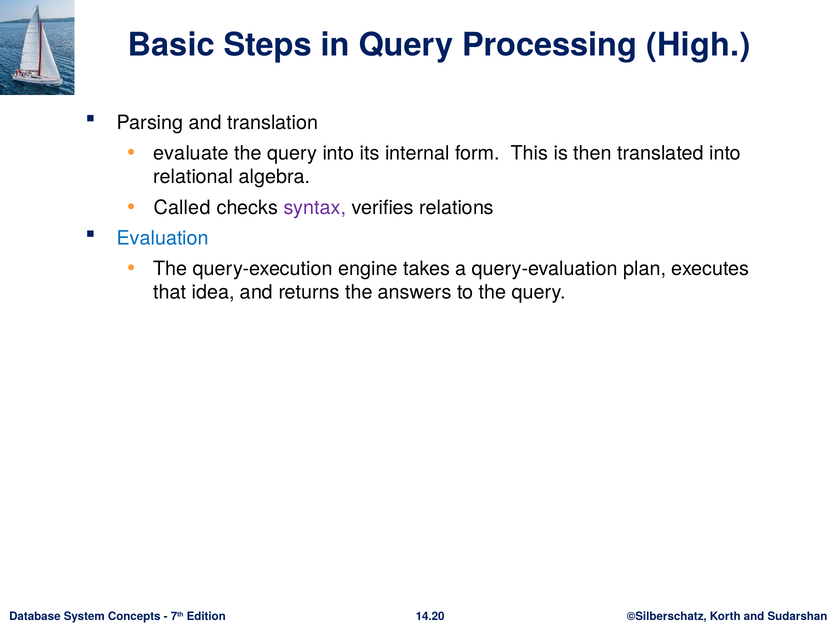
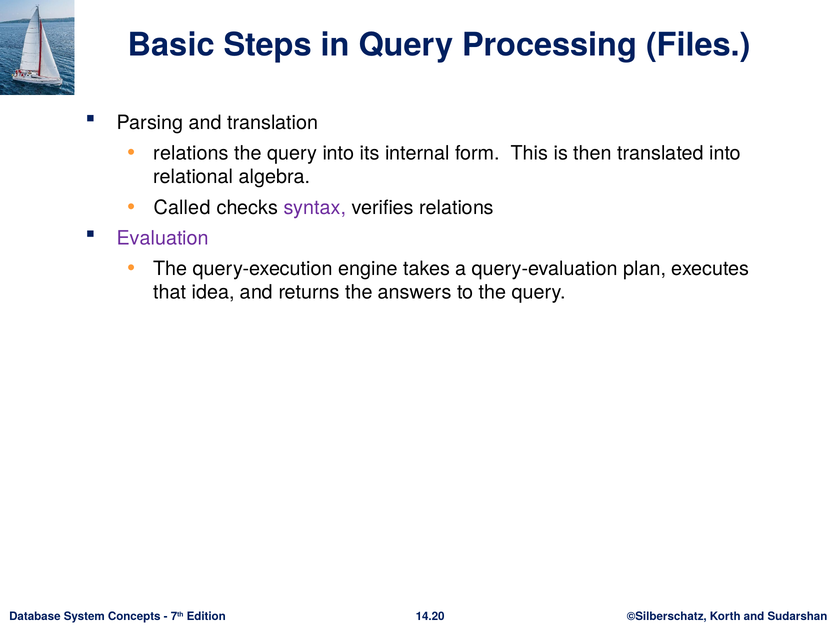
High: High -> Files
evaluate at (191, 153): evaluate -> relations
Evaluation colour: blue -> purple
